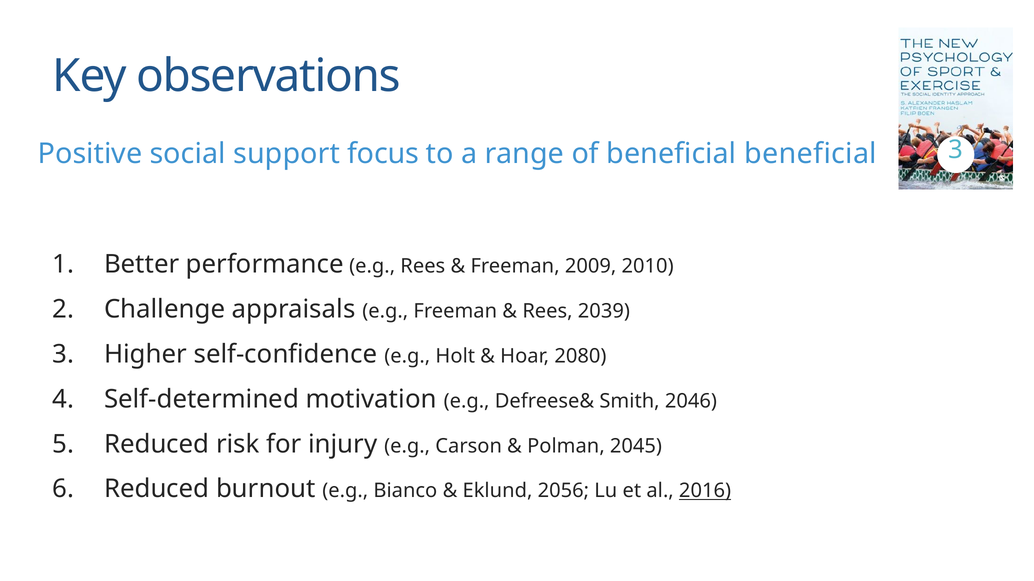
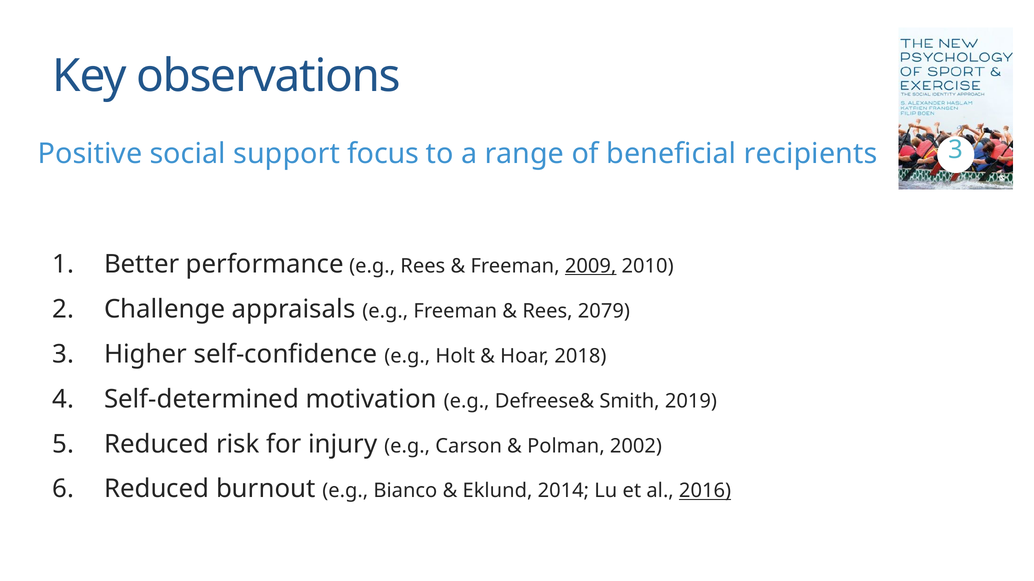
beneficial beneficial: beneficial -> recipients
2009 underline: none -> present
2039: 2039 -> 2079
2080: 2080 -> 2018
2046: 2046 -> 2019
2045: 2045 -> 2002
2056: 2056 -> 2014
